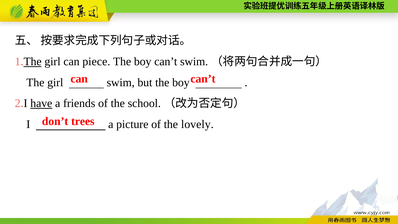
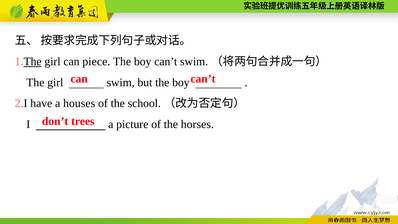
have underline: present -> none
friends: friends -> houses
lovely: lovely -> horses
